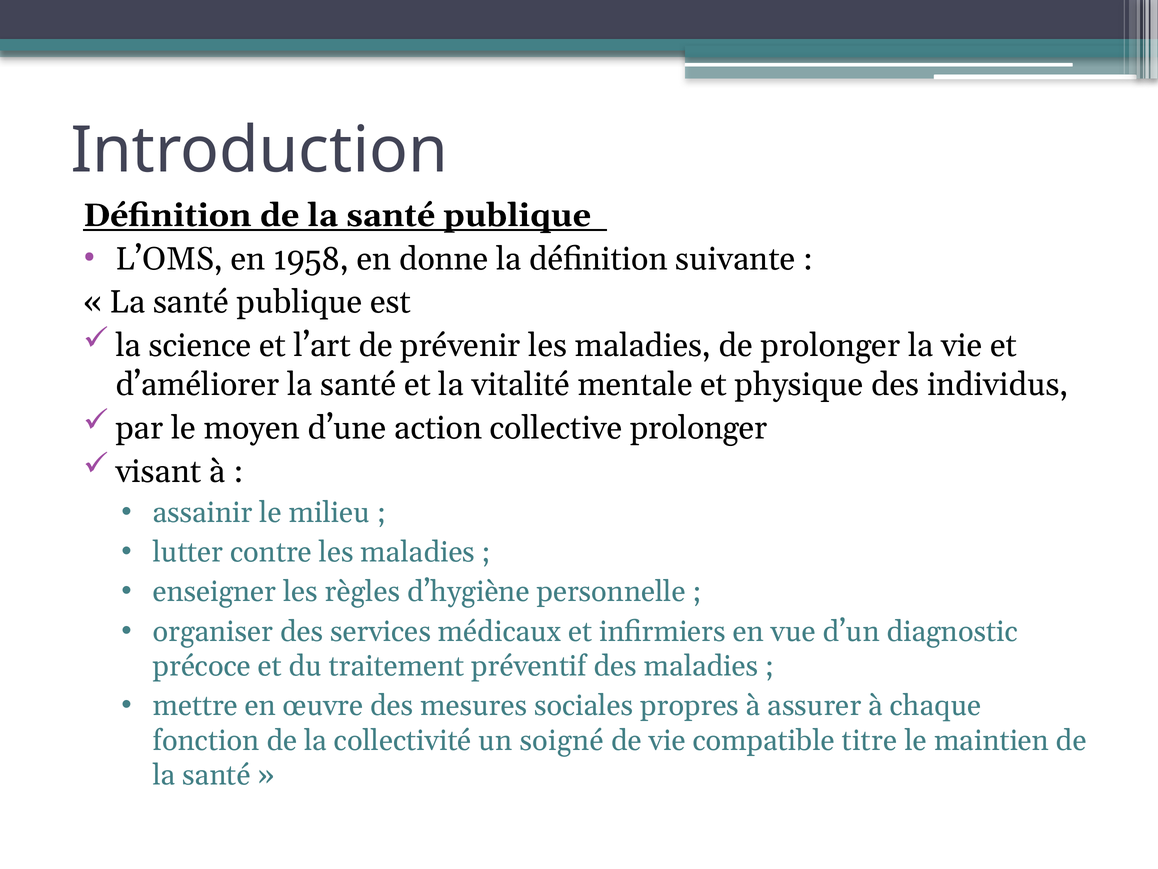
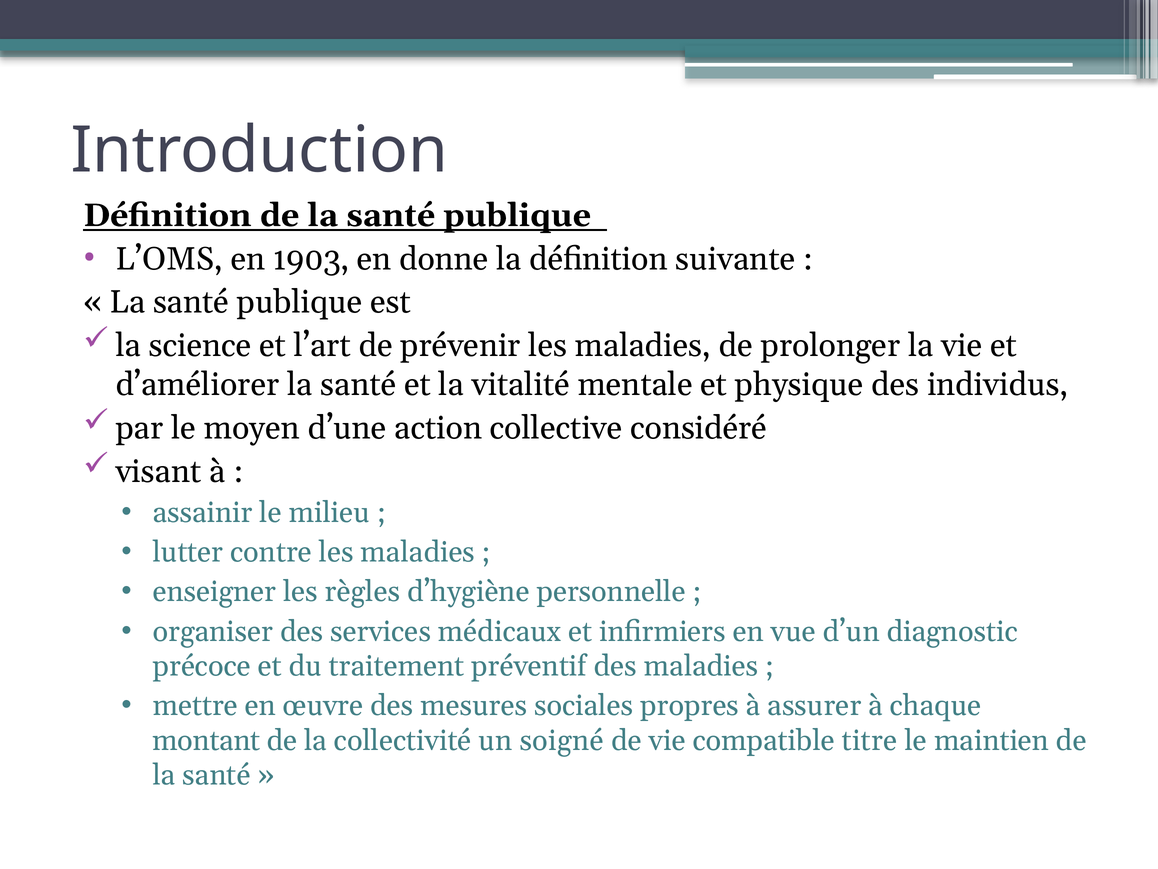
1958: 1958 -> 1903
collective prolonger: prolonger -> considéré
fonction: fonction -> montant
